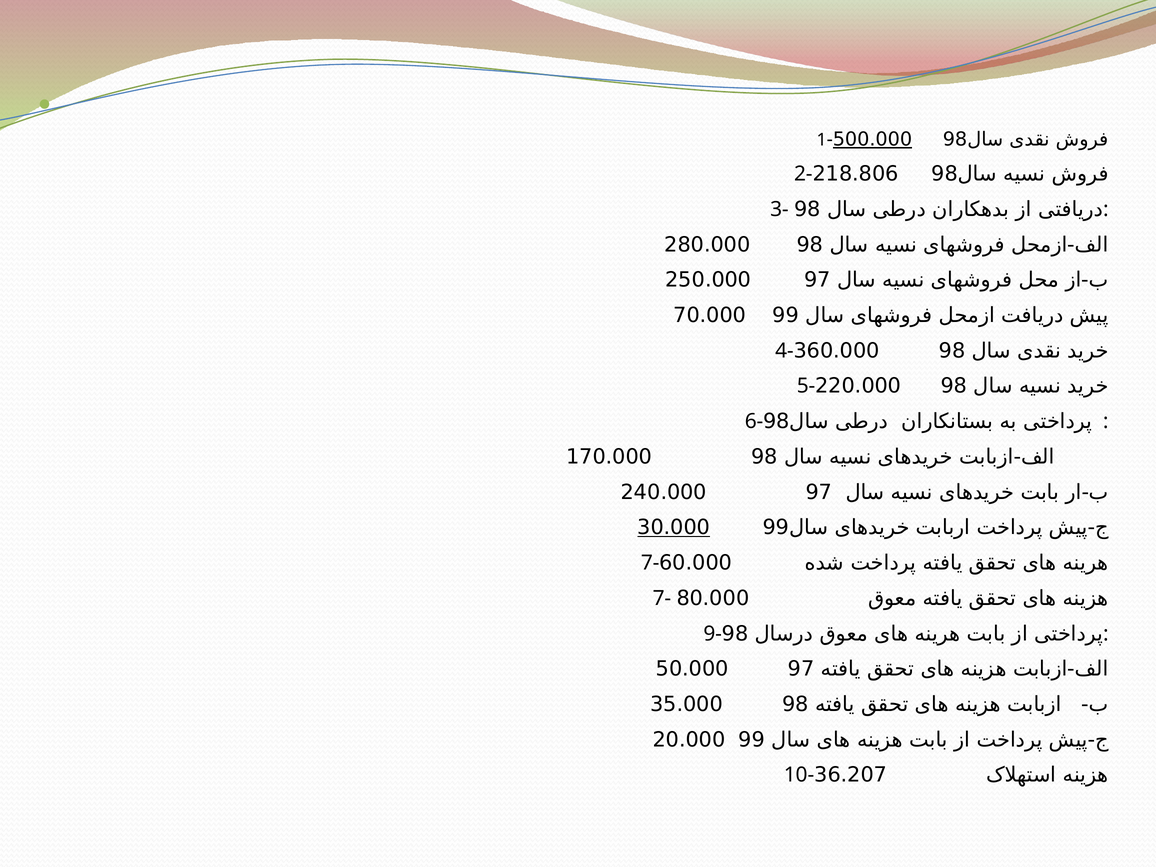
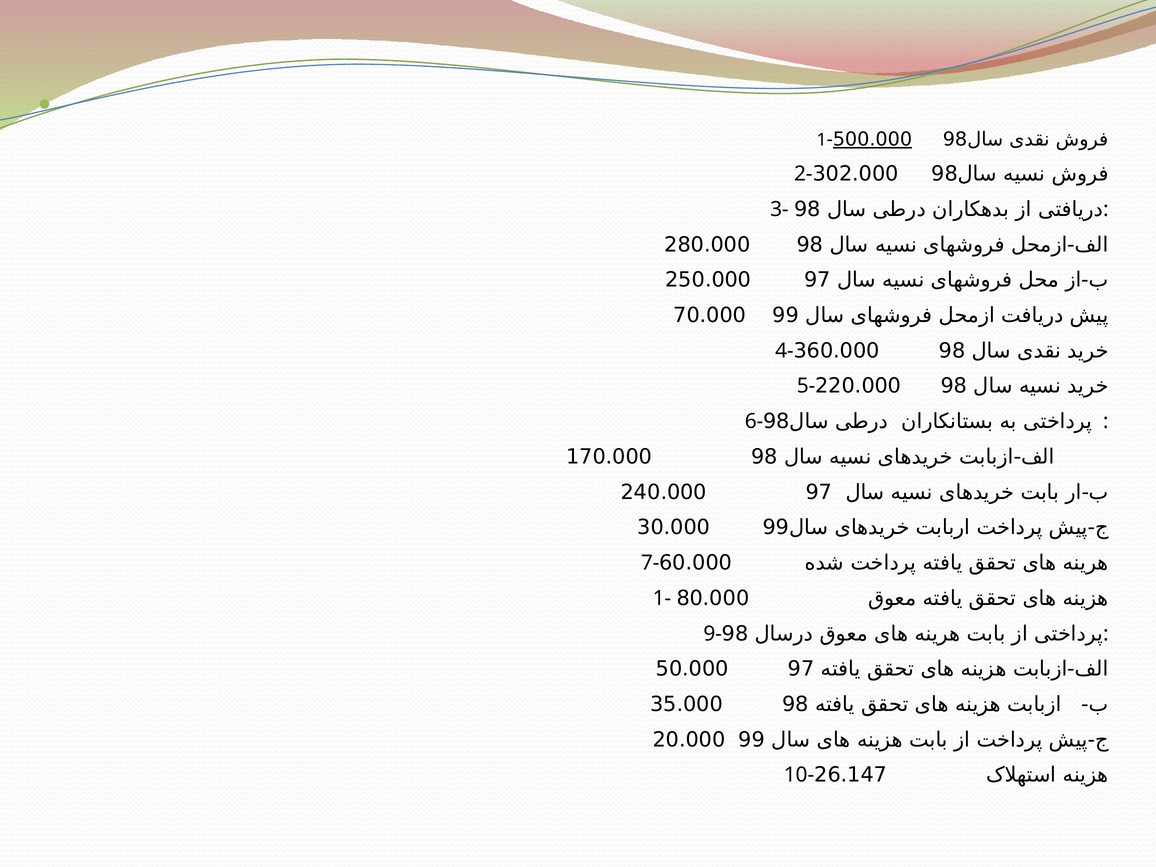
218.806: 218.806 -> 302.000
30.000 underline: present -> none
7- at (662, 598): 7- -> 1-
36.207: 36.207 -> 26.147
